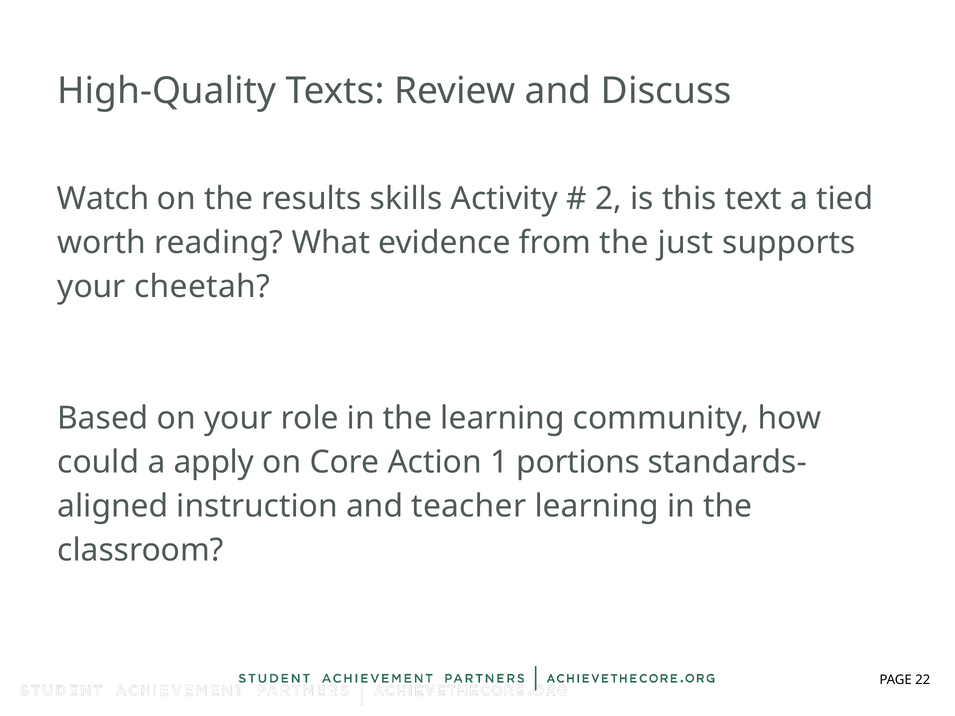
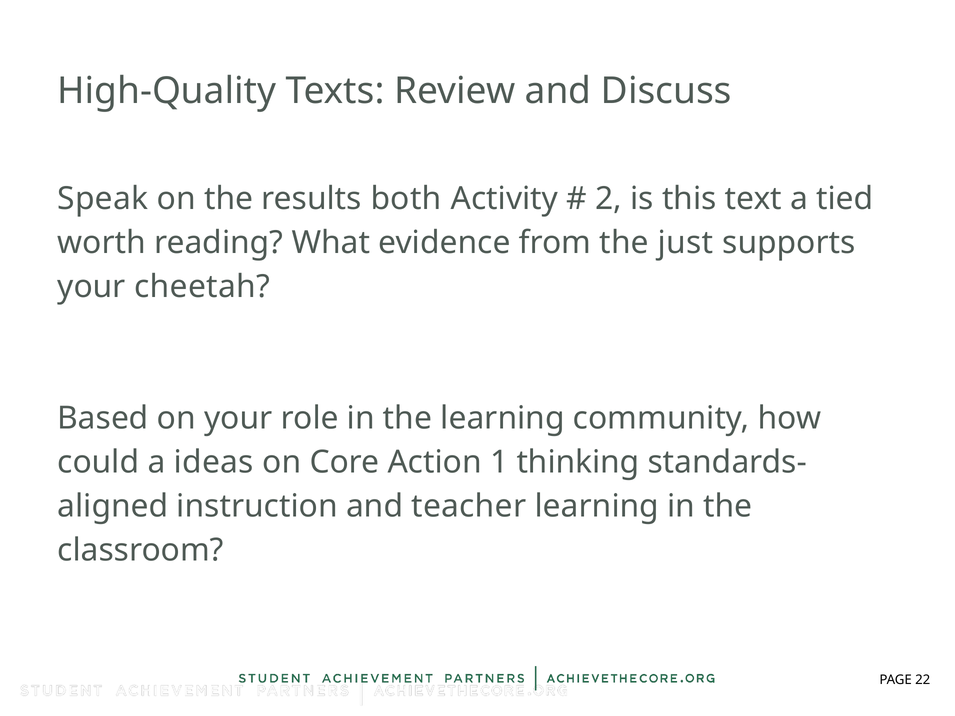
Watch: Watch -> Speak
skills: skills -> both
apply: apply -> ideas
portions: portions -> thinking
